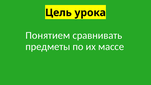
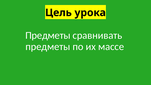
Понятием at (48, 35): Понятием -> Предметы
